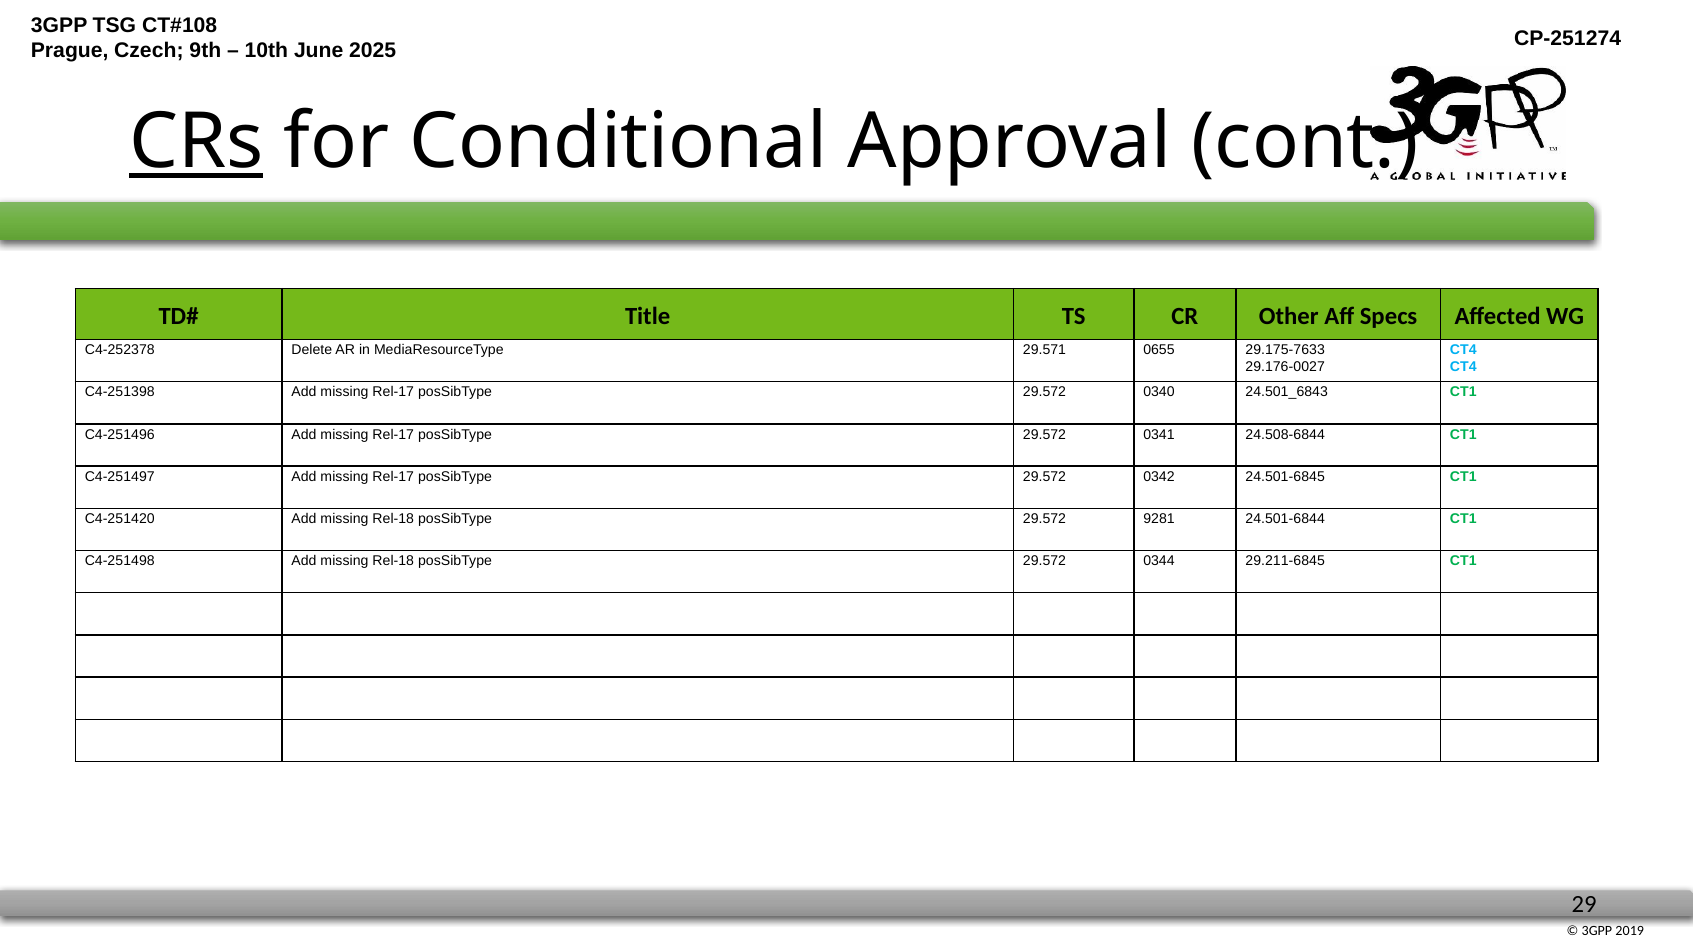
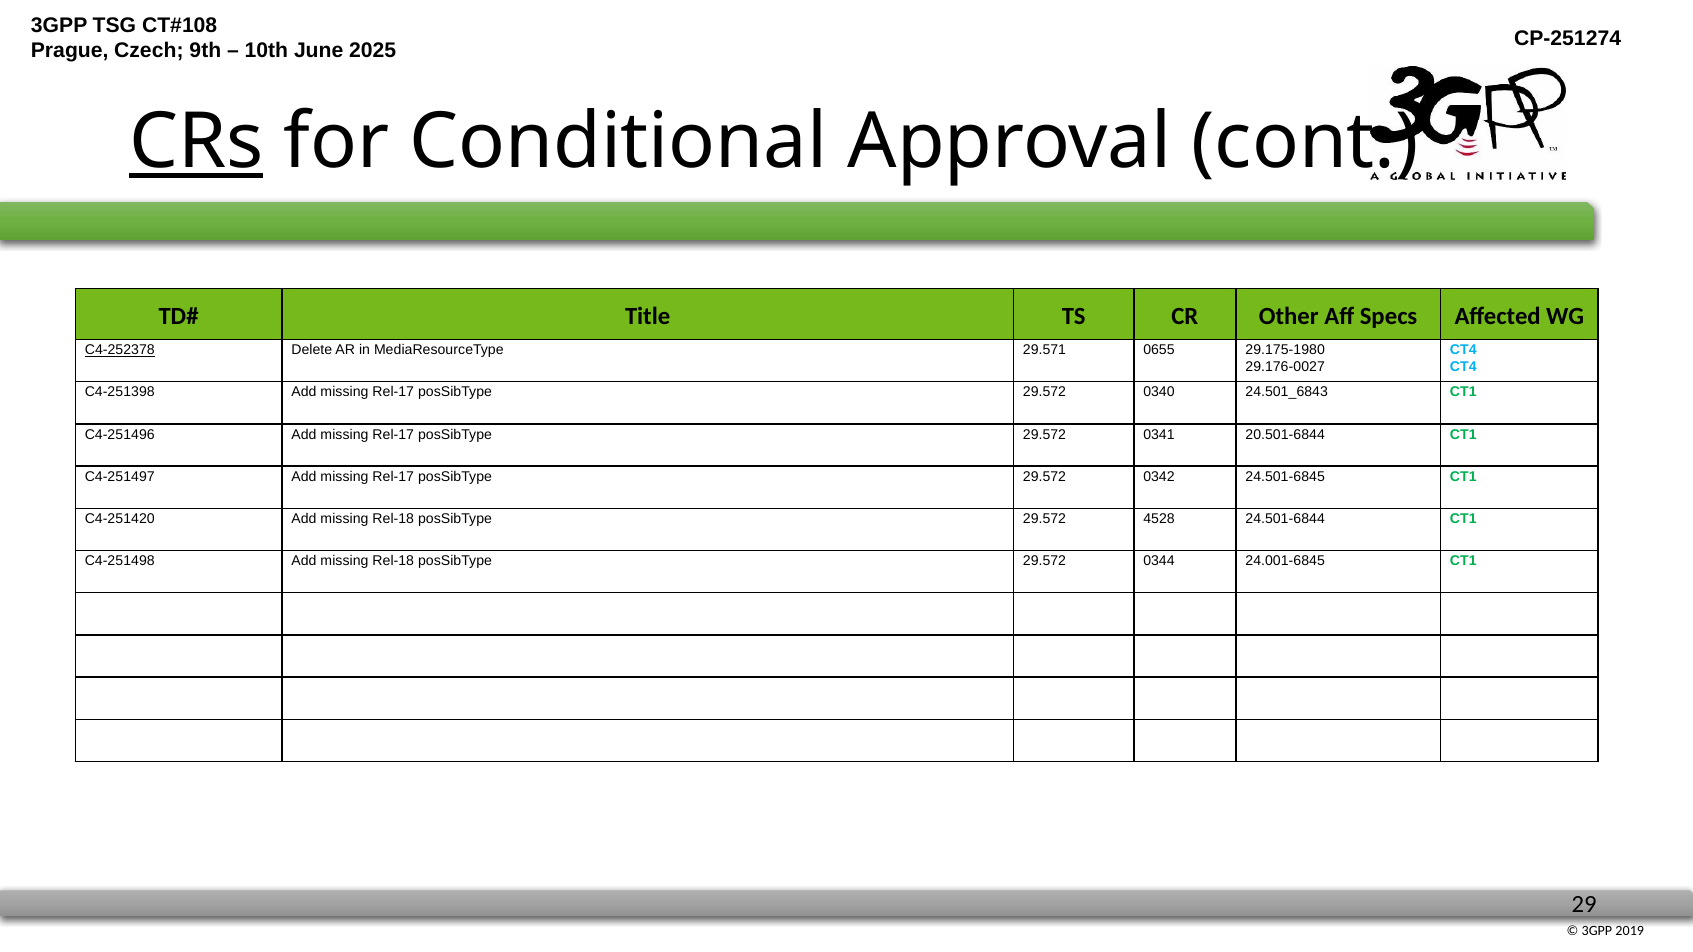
C4-252378 underline: none -> present
29.175-7633: 29.175-7633 -> 29.175-1980
24.508-6844: 24.508-6844 -> 20.501-6844
9281: 9281 -> 4528
29.211-6845: 29.211-6845 -> 24.001-6845
